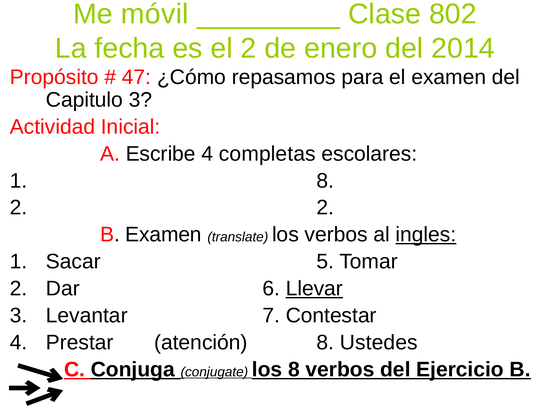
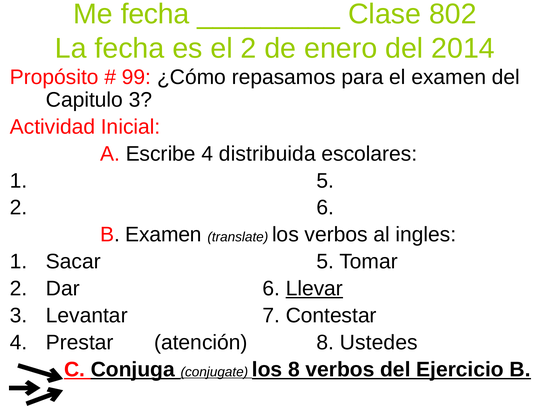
Me móvil: móvil -> fecha
47: 47 -> 99
completas: completas -> distribuida
1 8: 8 -> 5
2 2: 2 -> 6
ingles underline: present -> none
